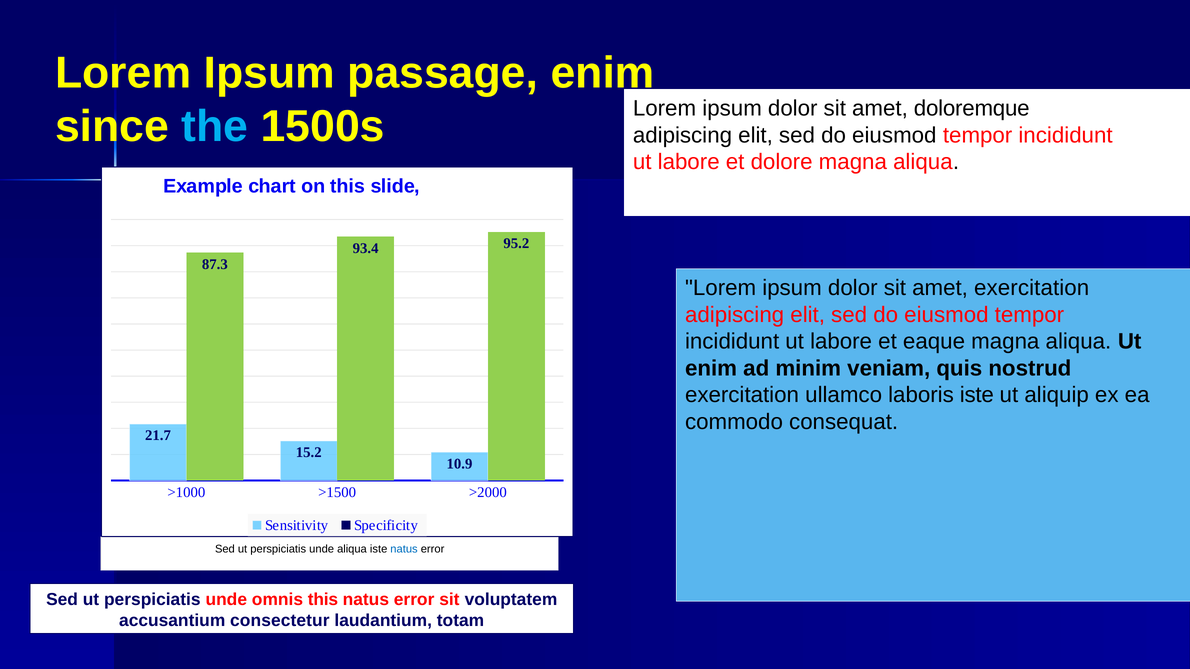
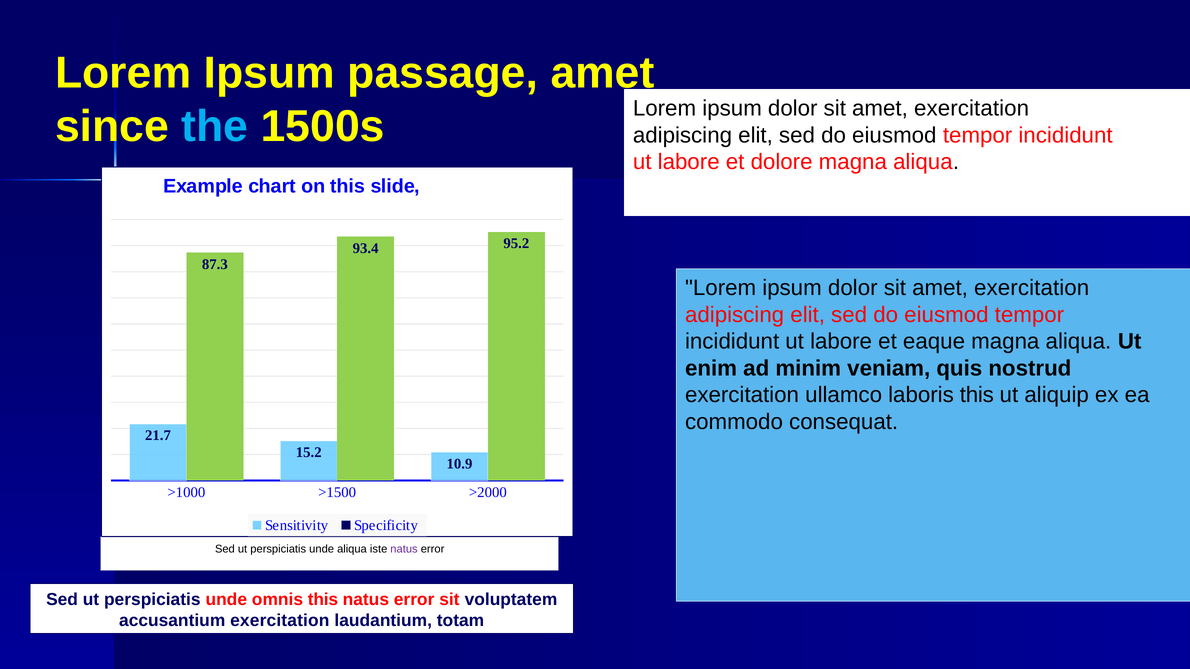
passage enim: enim -> amet
doloremque at (972, 109): doloremque -> exercitation
laboris iste: iste -> this
natus at (404, 549) colour: blue -> purple
accusantium consectetur: consectetur -> exercitation
